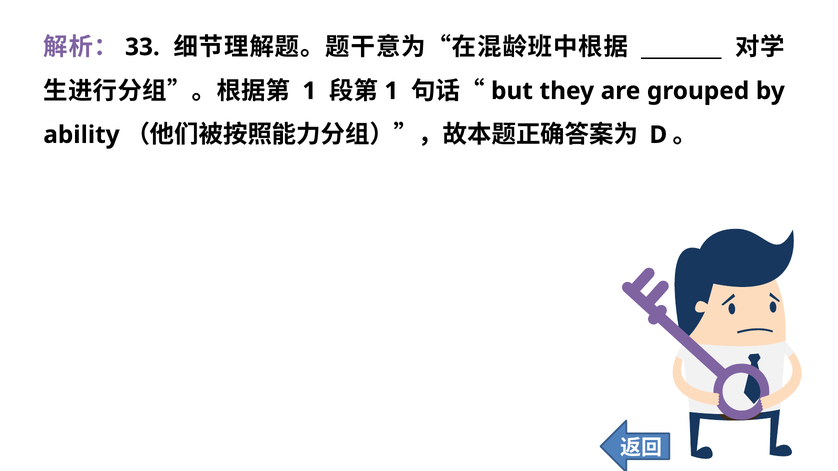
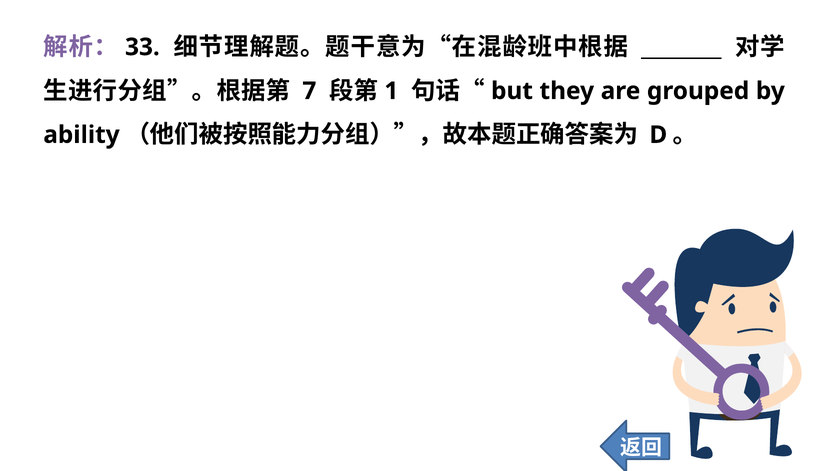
1 at (309, 91): 1 -> 7
